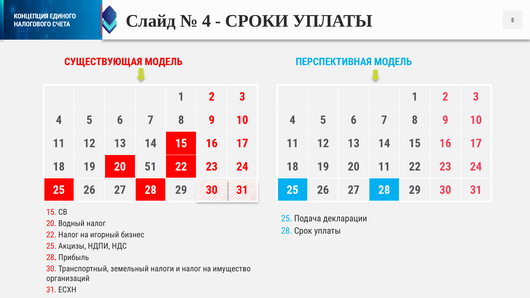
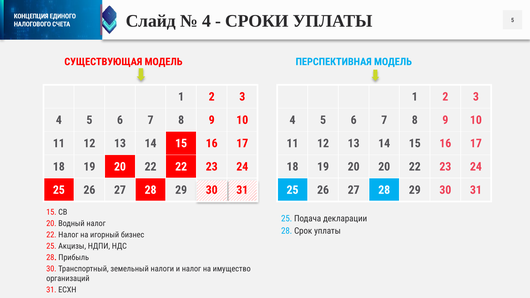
19 20 51: 51 -> 22
20 11: 11 -> 20
